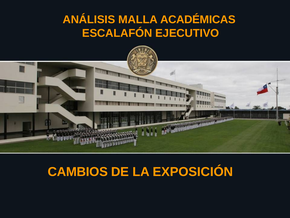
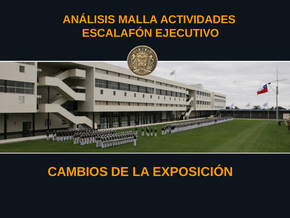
ACADÉMICAS: ACADÉMICAS -> ACTIVIDADES
